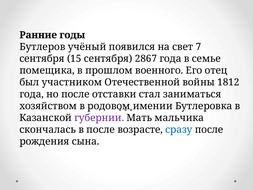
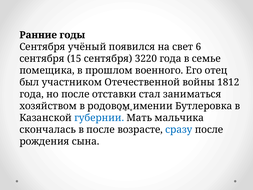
Бутлеров at (42, 47): Бутлеров -> Сентября
7: 7 -> 6
2867: 2867 -> 3220
губернии colour: purple -> blue
